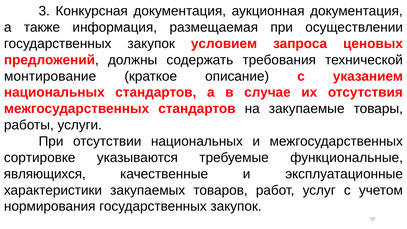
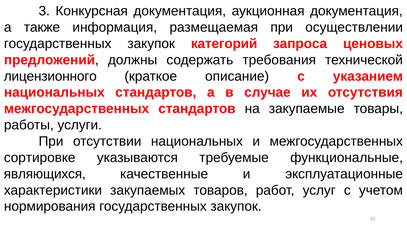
условием: условием -> категорий
монтирование: монтирование -> лицензионного
